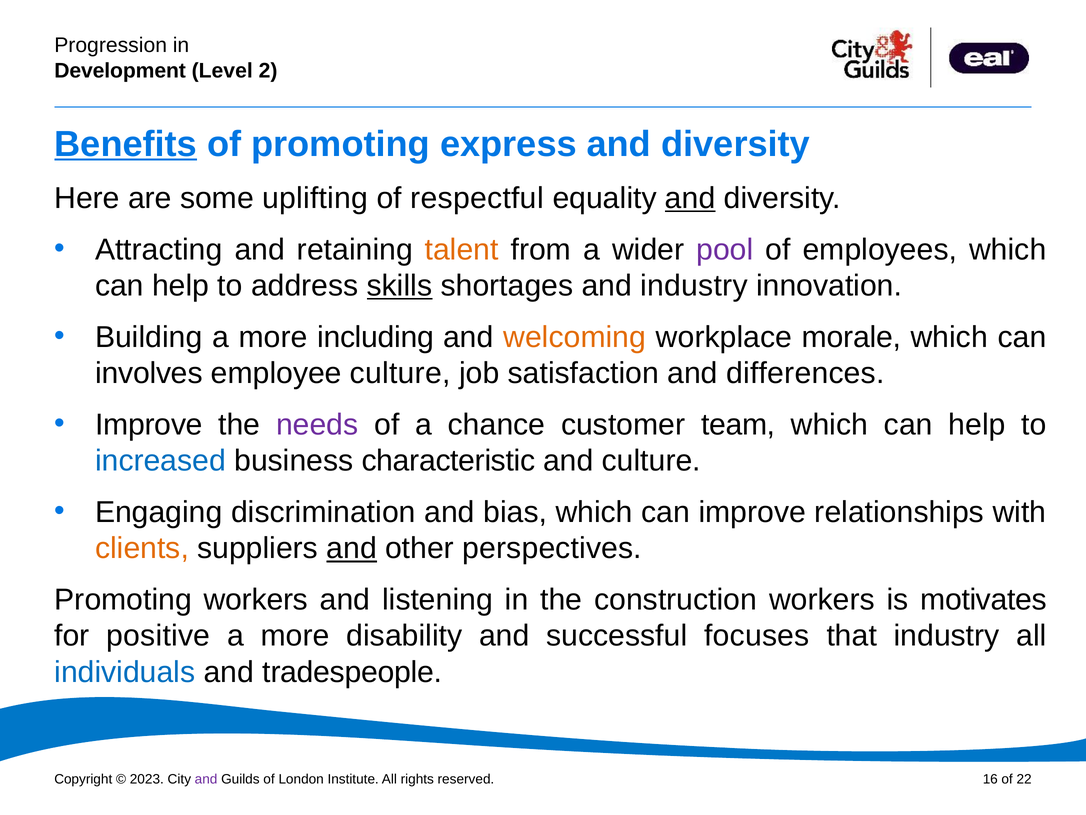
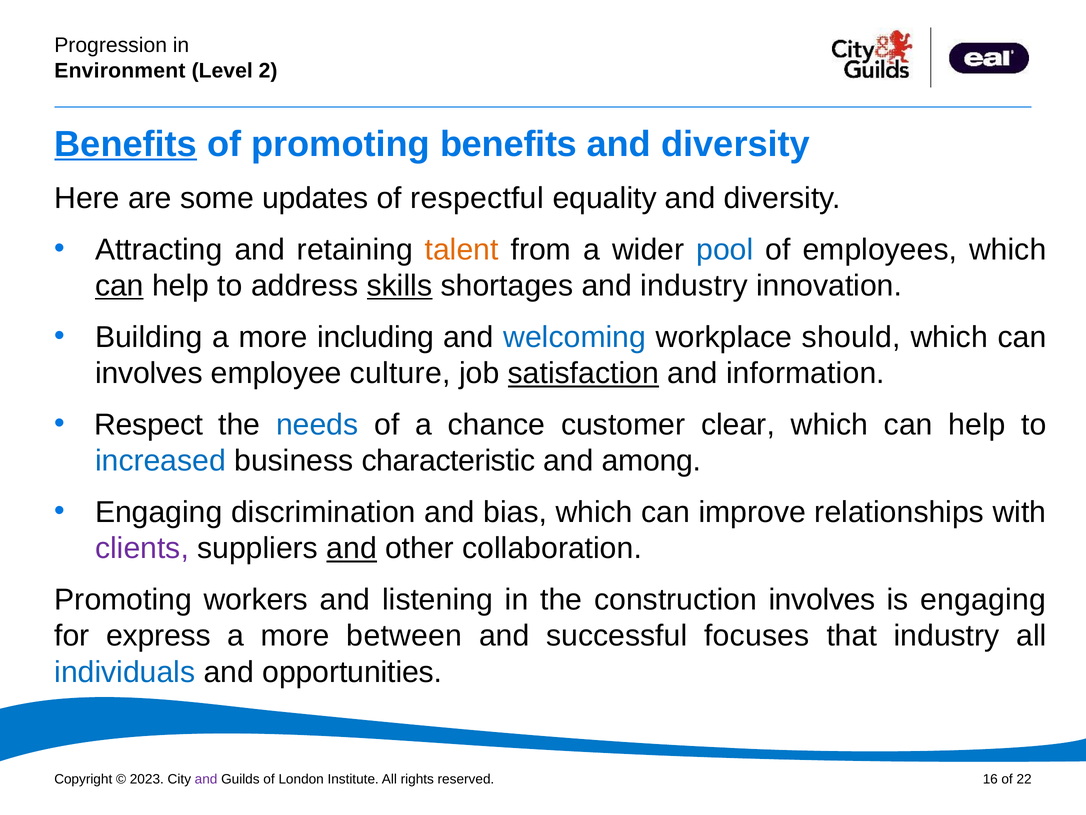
Development: Development -> Environment
promoting express: express -> benefits
uplifting: uplifting -> updates
and at (690, 198) underline: present -> none
pool colour: purple -> blue
can at (119, 286) underline: none -> present
welcoming colour: orange -> blue
morale: morale -> should
satisfaction underline: none -> present
differences: differences -> information
Improve at (149, 424): Improve -> Respect
needs colour: purple -> blue
team: team -> clear
and culture: culture -> among
clients colour: orange -> purple
perspectives: perspectives -> collaboration
construction workers: workers -> involves
is motivates: motivates -> engaging
positive: positive -> express
disability: disability -> between
tradespeople: tradespeople -> opportunities
